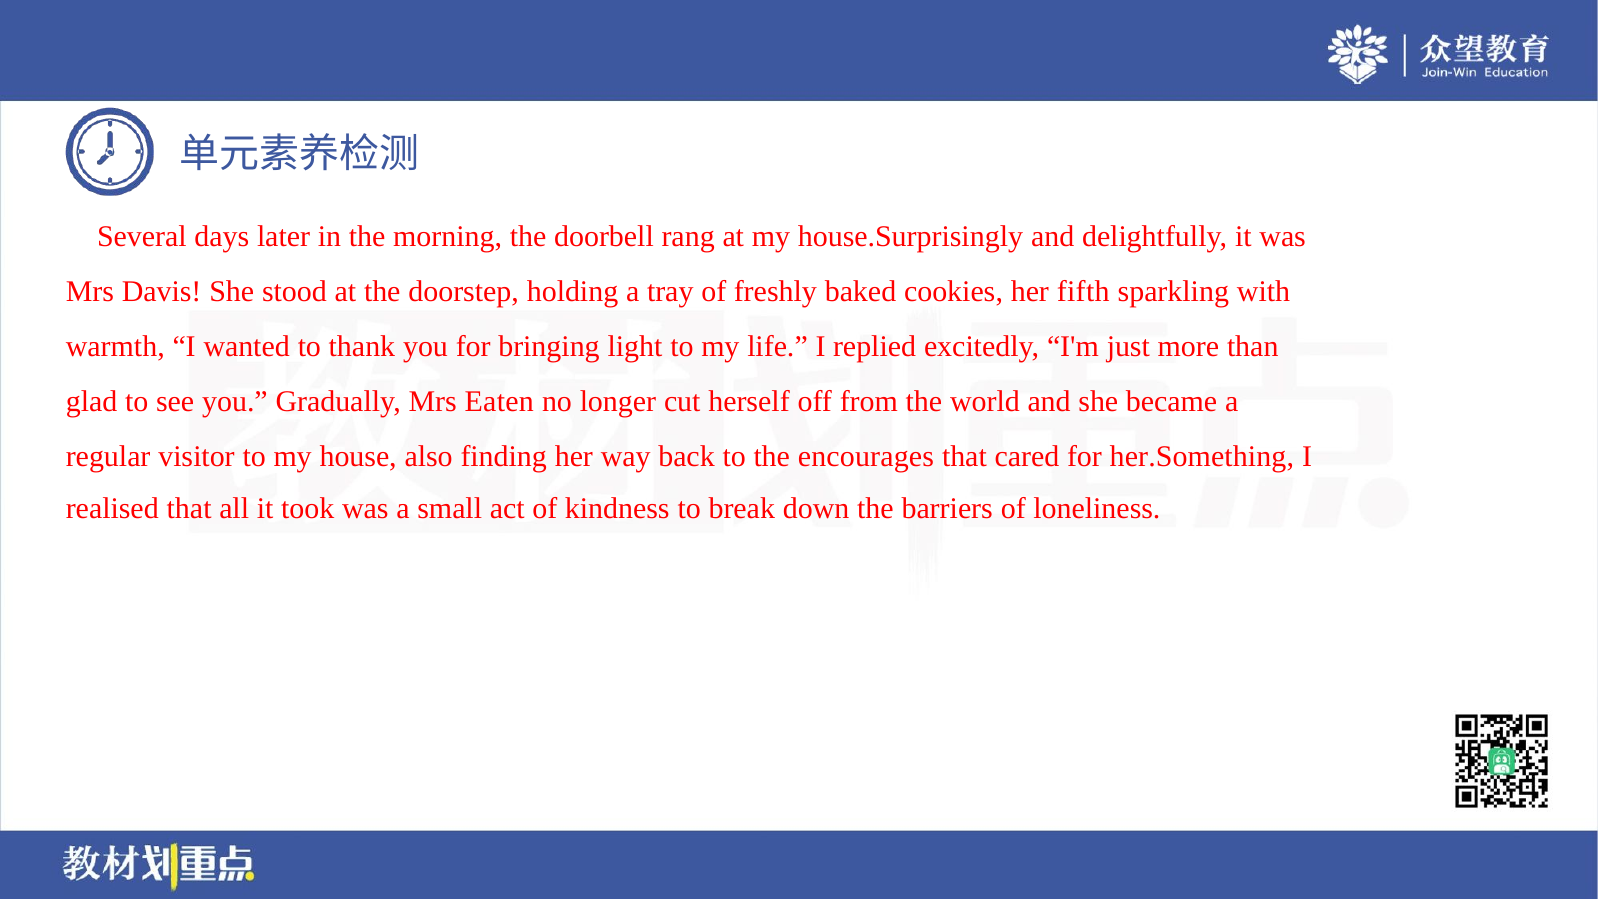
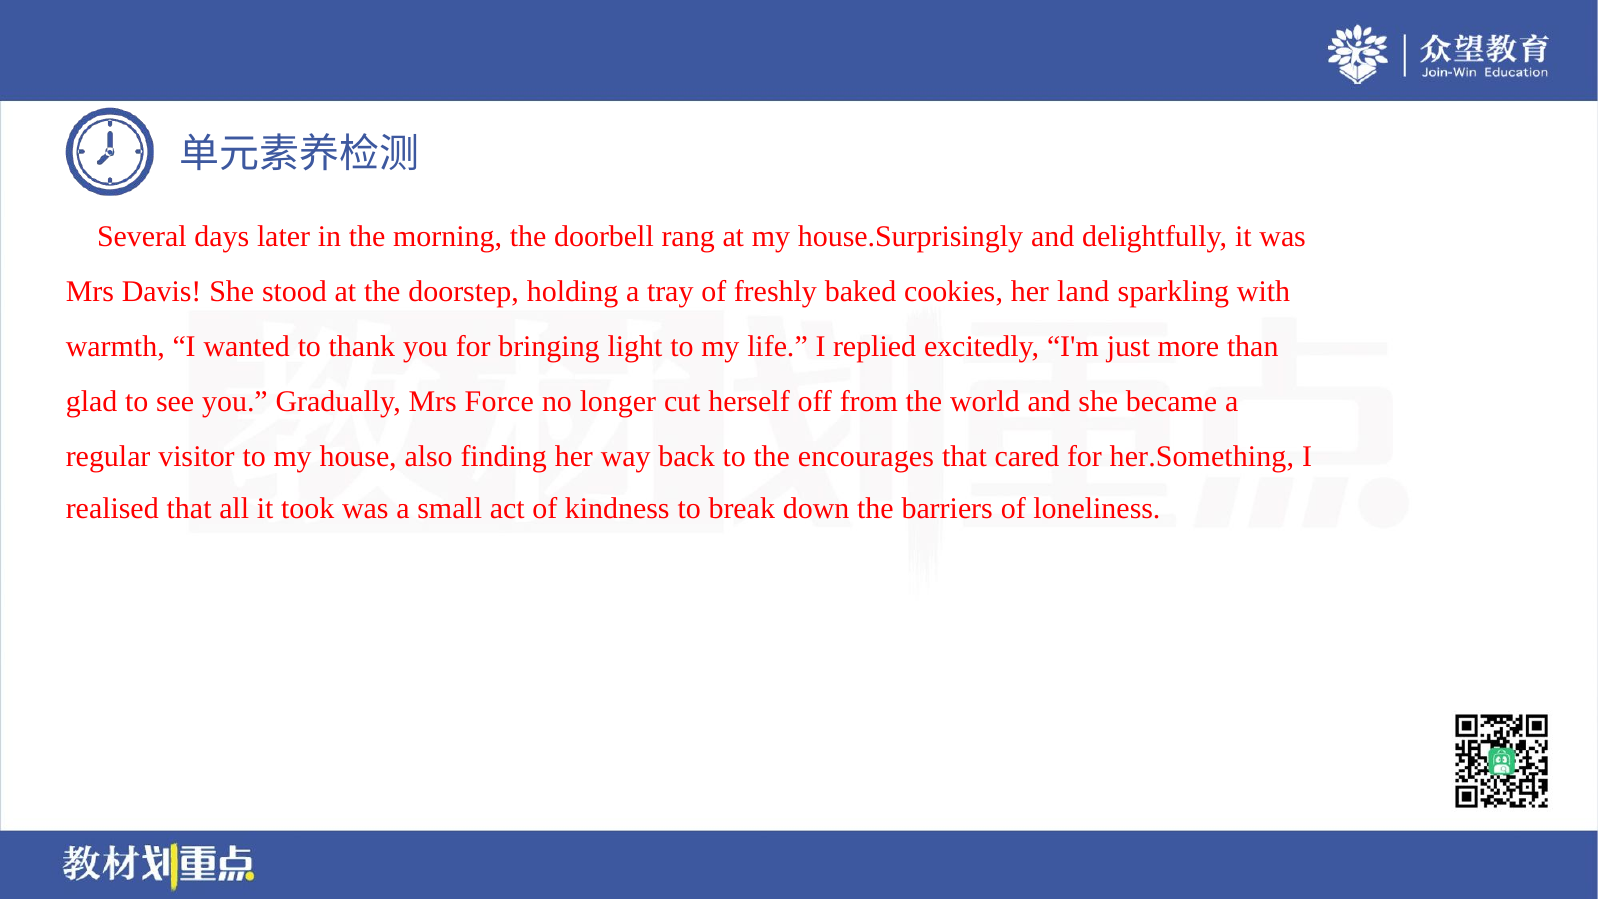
fifth: fifth -> land
Eaten: Eaten -> Force
